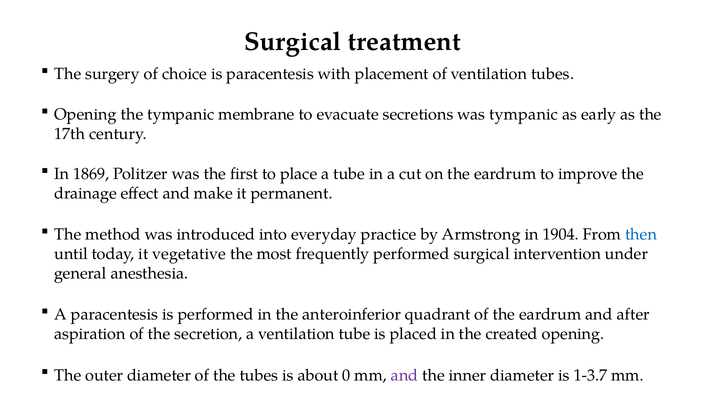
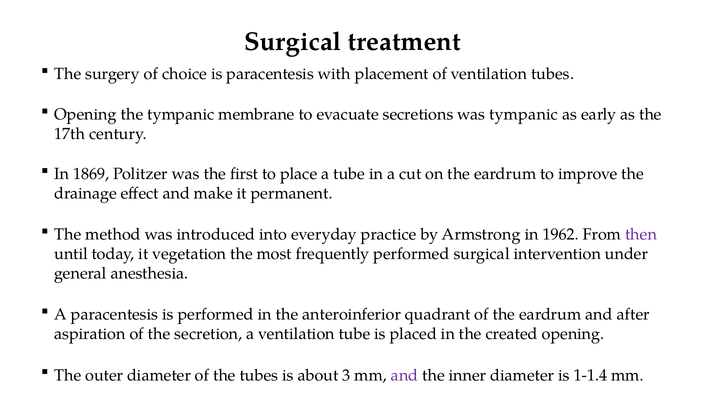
1904: 1904 -> 1962
then colour: blue -> purple
vegetative: vegetative -> vegetation
0: 0 -> 3
1-3.7: 1-3.7 -> 1-1.4
